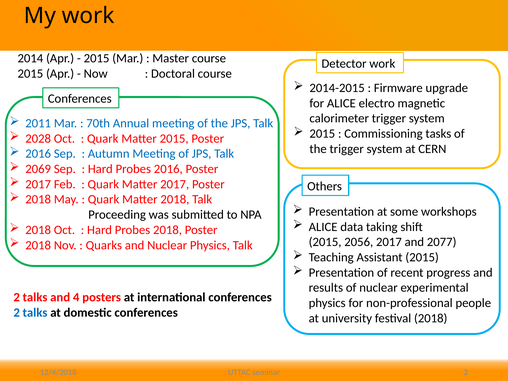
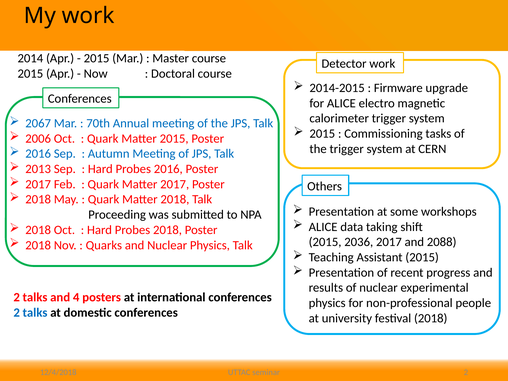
2011: 2011 -> 2067
2028: 2028 -> 2006
2069: 2069 -> 2013
2056: 2056 -> 2036
2077: 2077 -> 2088
